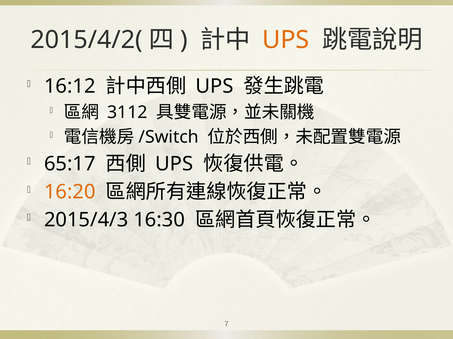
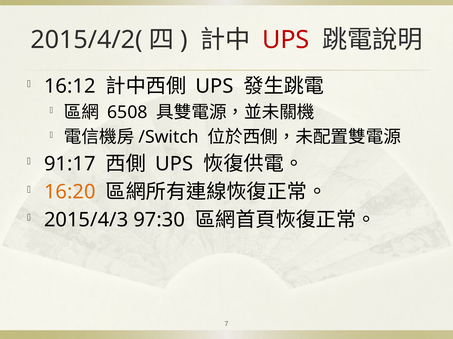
UPS at (286, 40) colour: orange -> red
3112: 3112 -> 6508
65:17: 65:17 -> 91:17
16:30: 16:30 -> 97:30
